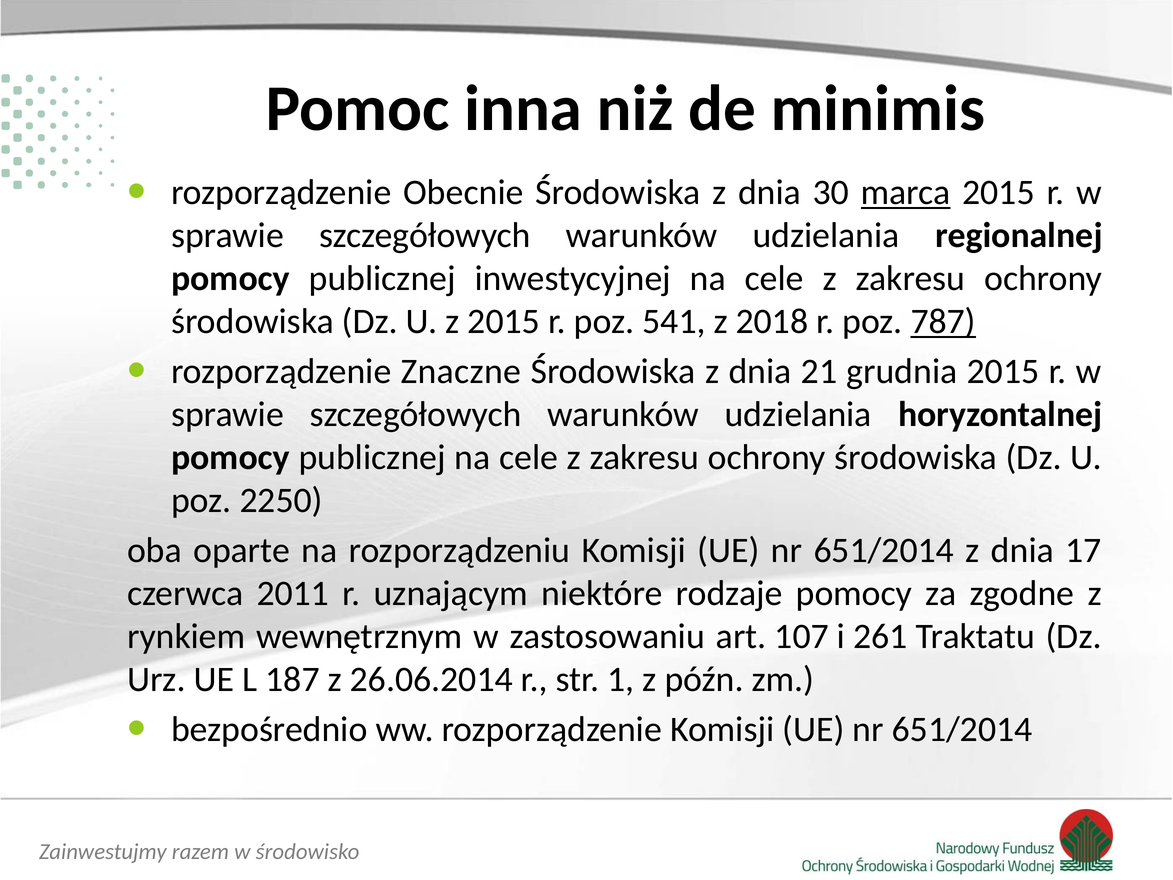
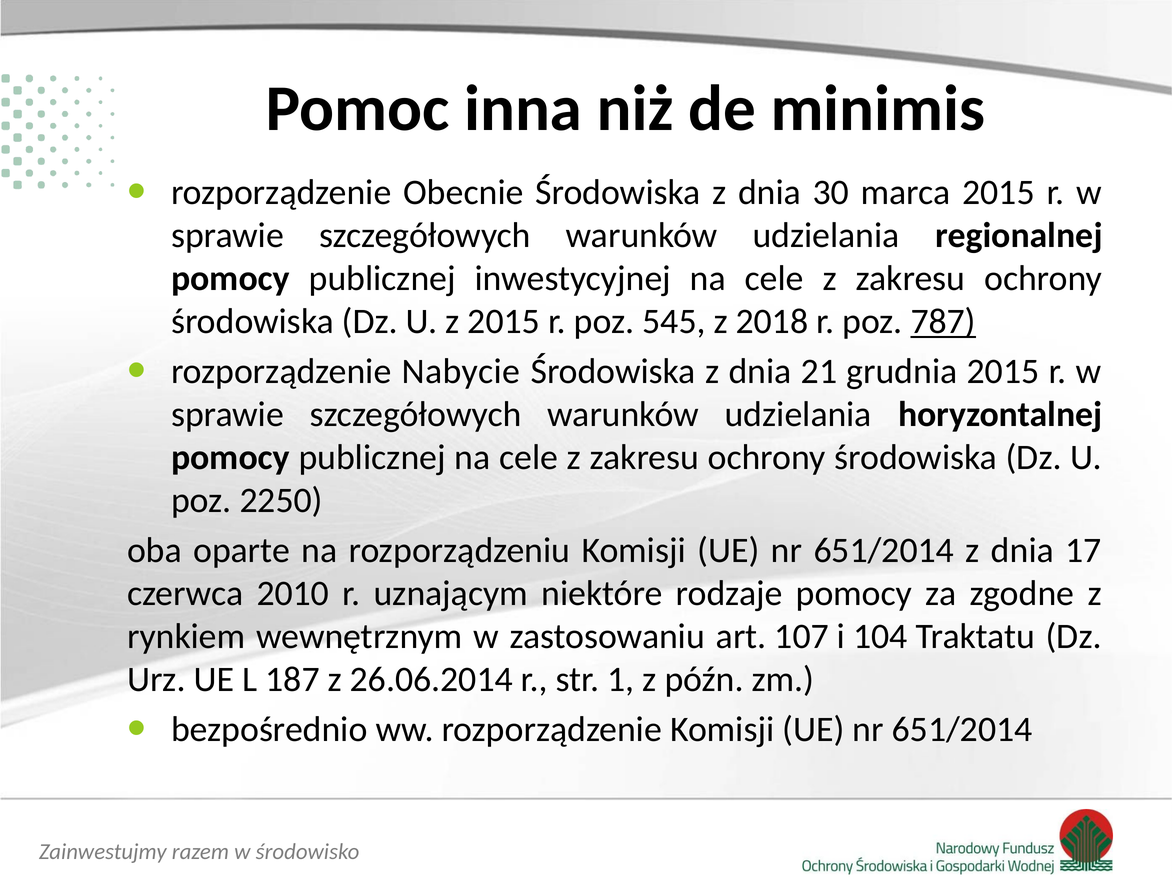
marca underline: present -> none
541: 541 -> 545
Znaczne: Znaczne -> Nabycie
2011: 2011 -> 2010
261: 261 -> 104
